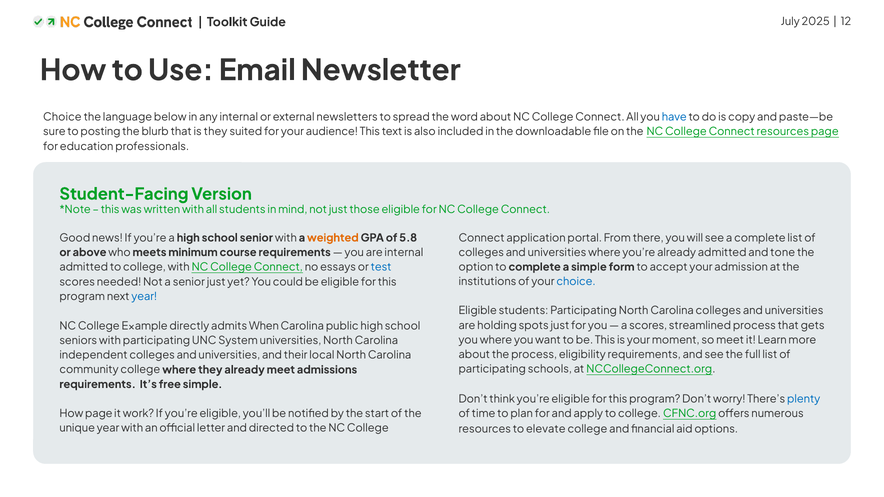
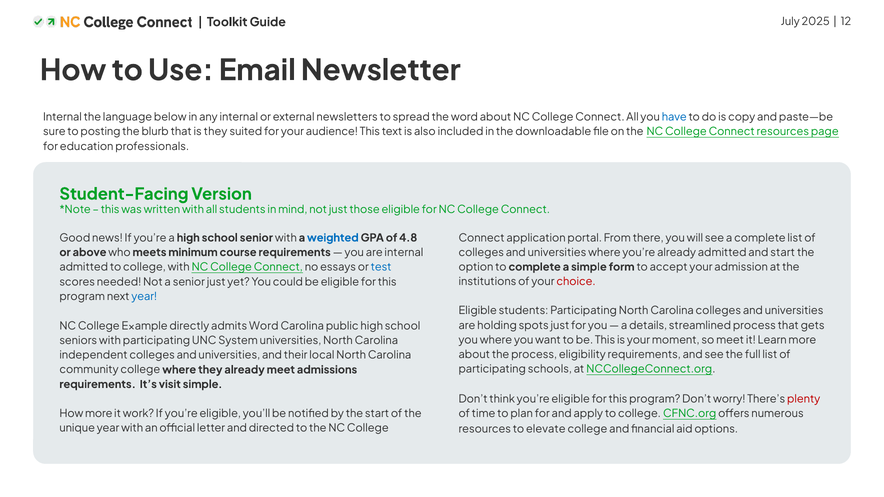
Choice at (62, 117): Choice -> Internal
weighted colour: orange -> blue
5.8: 5.8 -> 4.8
and tone: tone -> start
choice at (576, 282) colour: blue -> red
a scores: scores -> details
admits When: When -> Word
free: free -> visit
plenty colour: blue -> red
How page: page -> more
